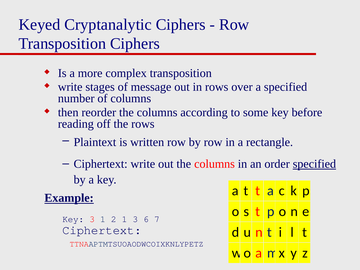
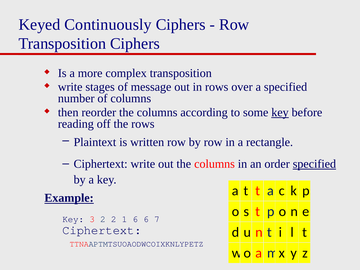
Cryptanalytic: Cryptanalytic -> Continuously
key at (280, 112) underline: none -> present
3 1: 1 -> 2
1 3: 3 -> 6
